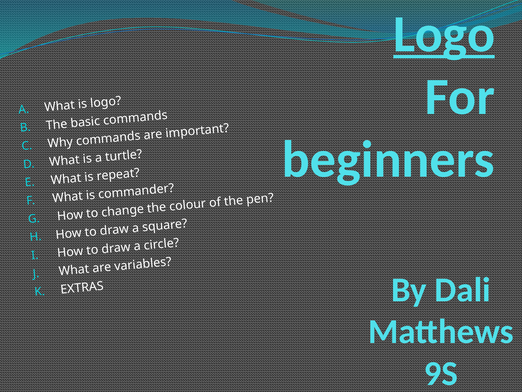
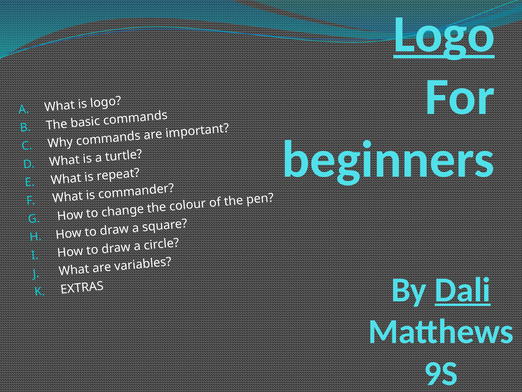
Dali underline: none -> present
